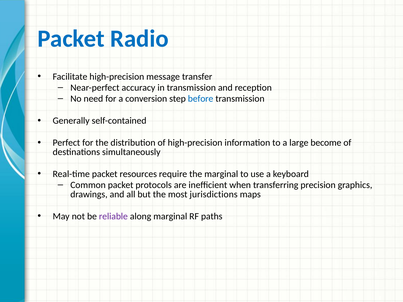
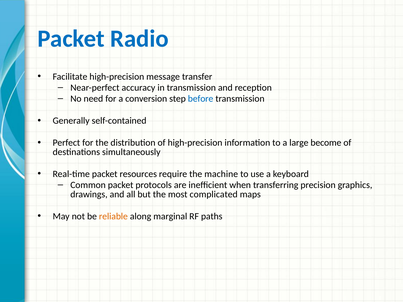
the marginal: marginal -> machine
jurisdictions: jurisdictions -> complicated
reliable colour: purple -> orange
